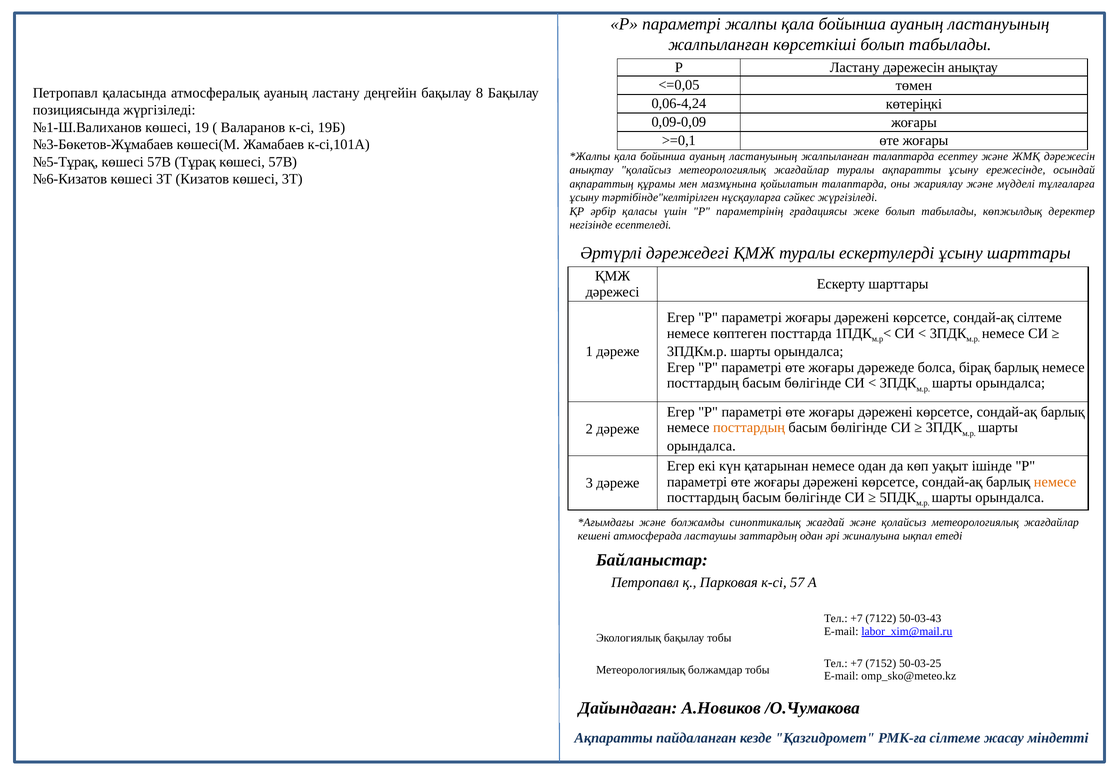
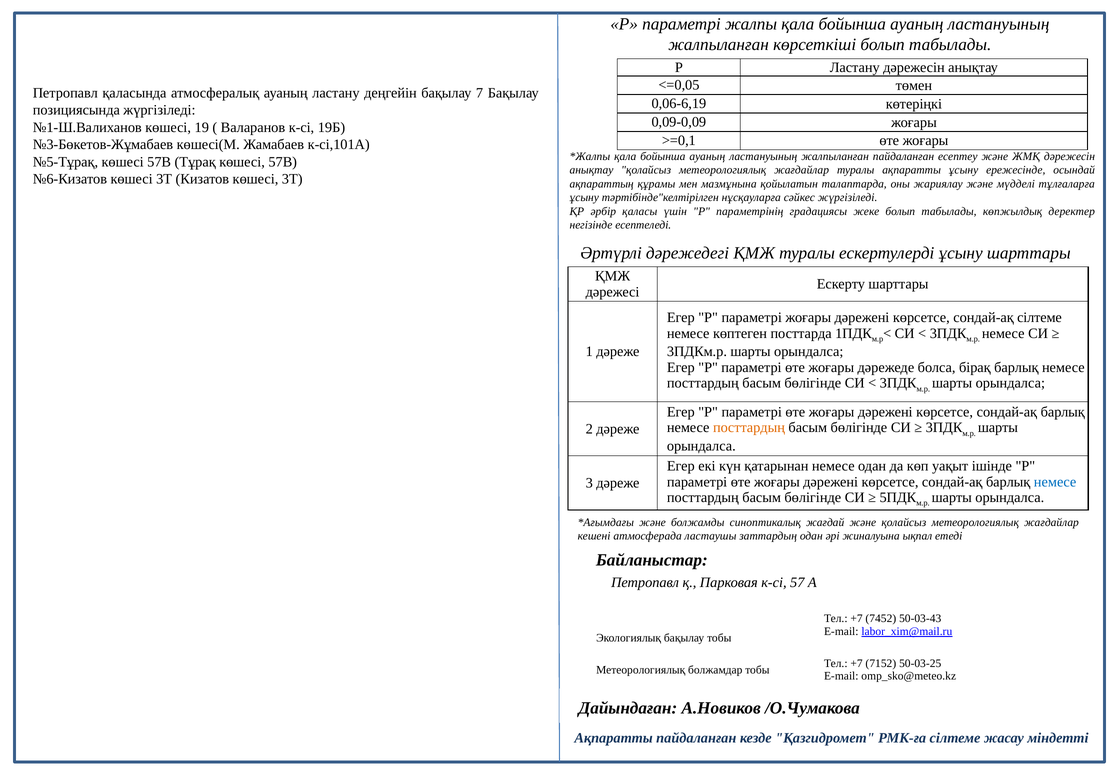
8: 8 -> 7
0,06-4,24: 0,06-4,24 -> 0,06-6,19
жалпыланған талаптарда: талаптарда -> пайдаланған
немесе at (1055, 482) colour: orange -> blue
7122: 7122 -> 7452
